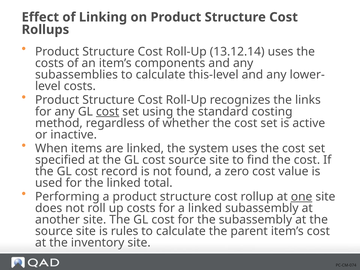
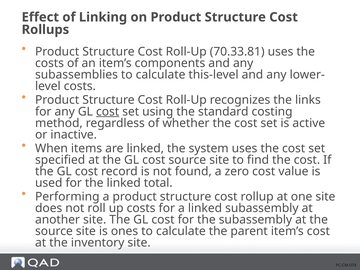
13.12.14: 13.12.14 -> 70.33.81
one underline: present -> none
rules: rules -> ones
